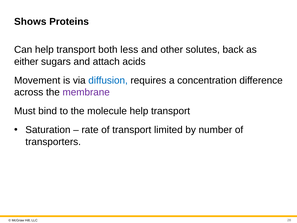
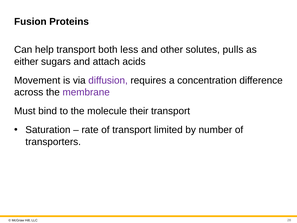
Shows: Shows -> Fusion
back: back -> pulls
diffusion colour: blue -> purple
molecule help: help -> their
